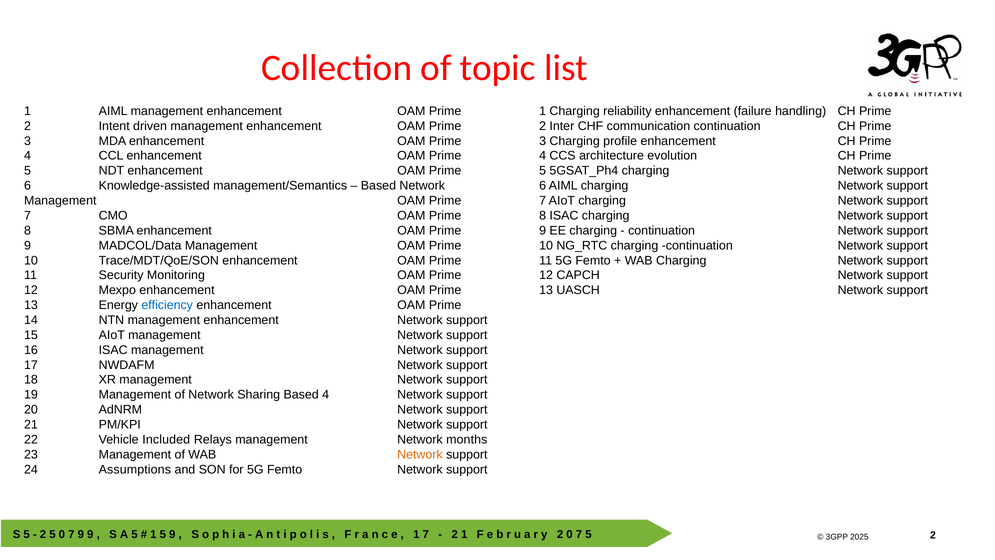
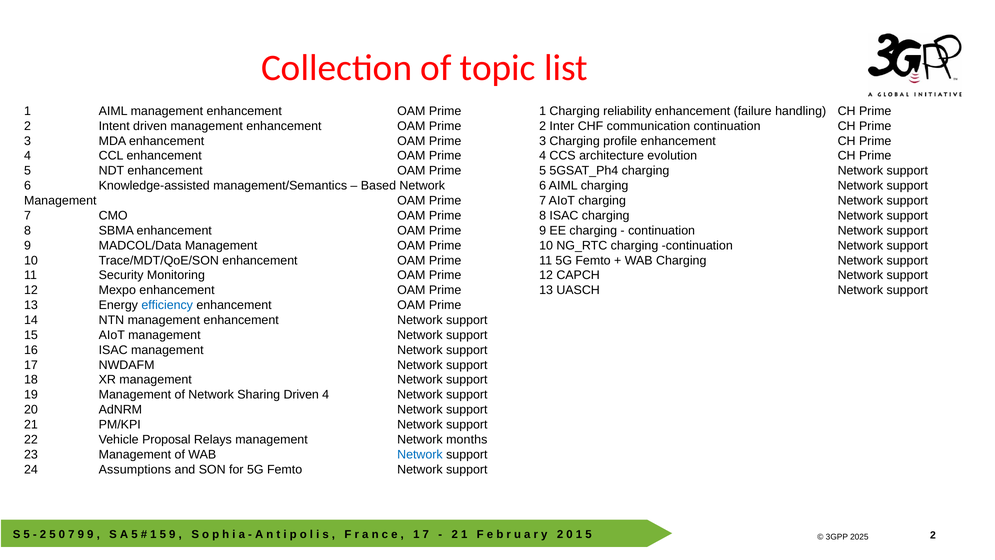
Sharing Based: Based -> Driven
Included: Included -> Proposal
Network at (420, 454) colour: orange -> blue
7 at (579, 534): 7 -> 1
